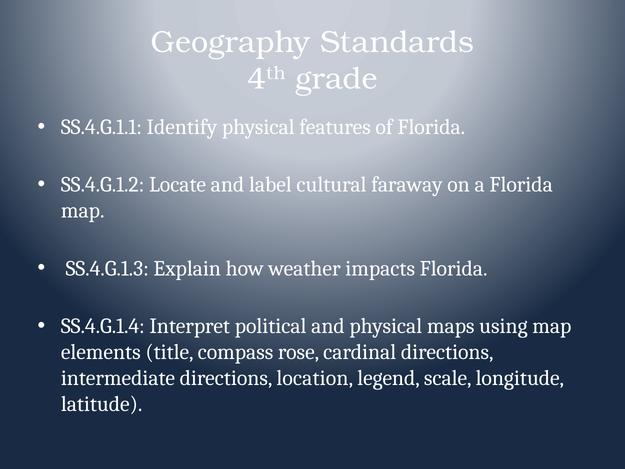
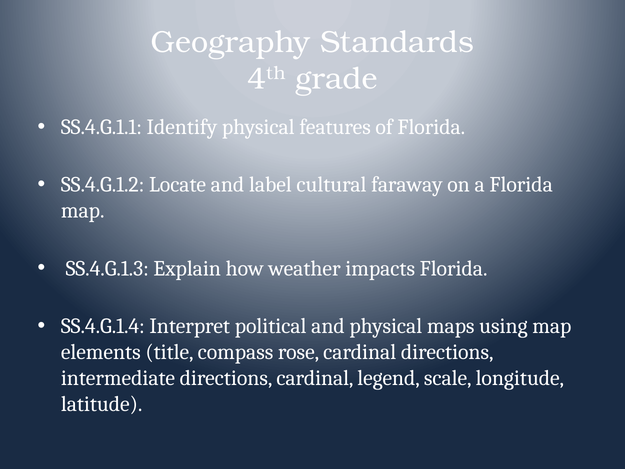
directions location: location -> cardinal
